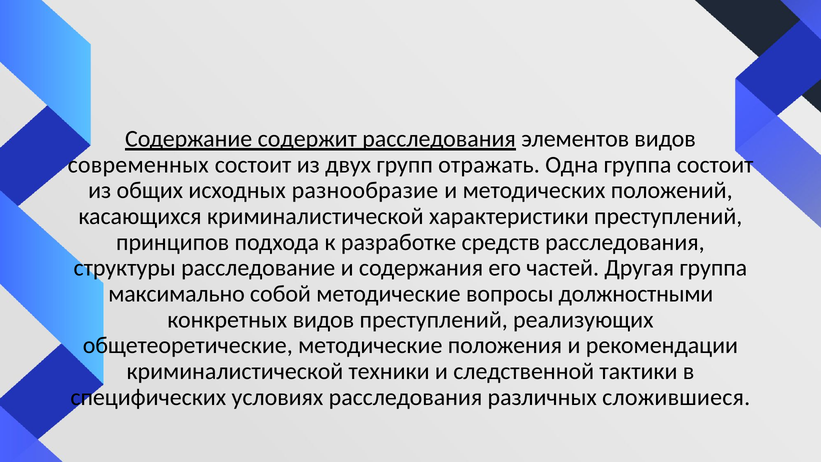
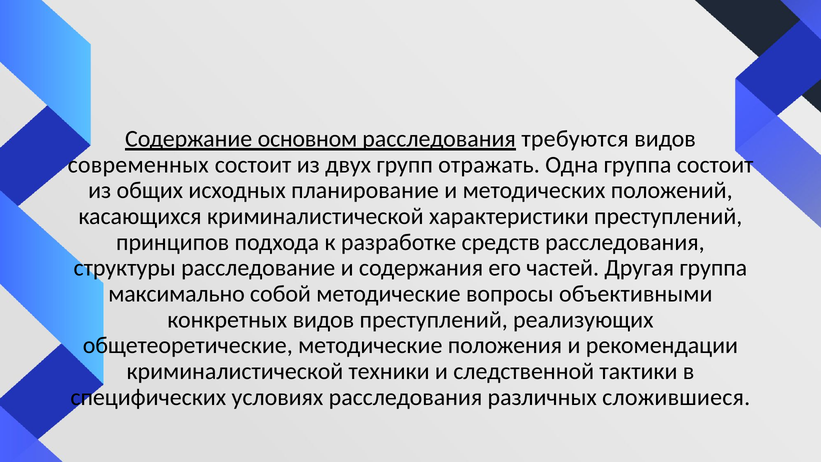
содержит: содержит -> основном
элементов: элементов -> требуются
разнообразие: разнообразие -> планирование
должностными: должностными -> объективными
